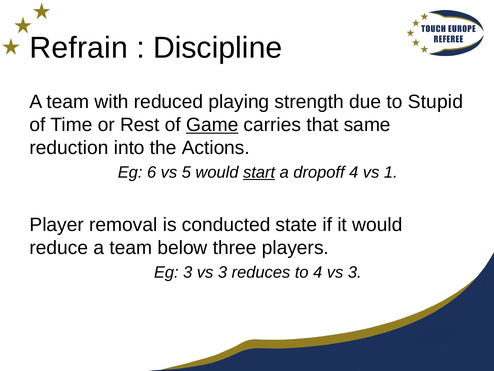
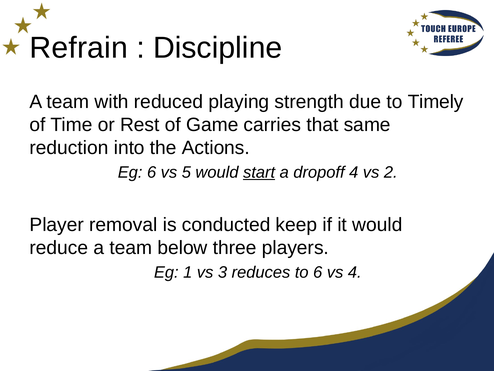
Stupid: Stupid -> Timely
Game underline: present -> none
1: 1 -> 2
state: state -> keep
Eg 3: 3 -> 1
to 4: 4 -> 6
3 at (355, 272): 3 -> 4
